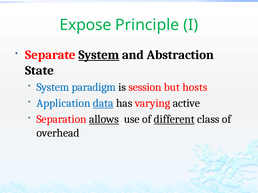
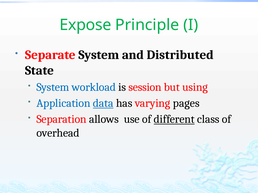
System at (99, 55) underline: present -> none
Abstraction: Abstraction -> Distributed
paradigm: paradigm -> workload
hosts: hosts -> using
active: active -> pages
allows underline: present -> none
